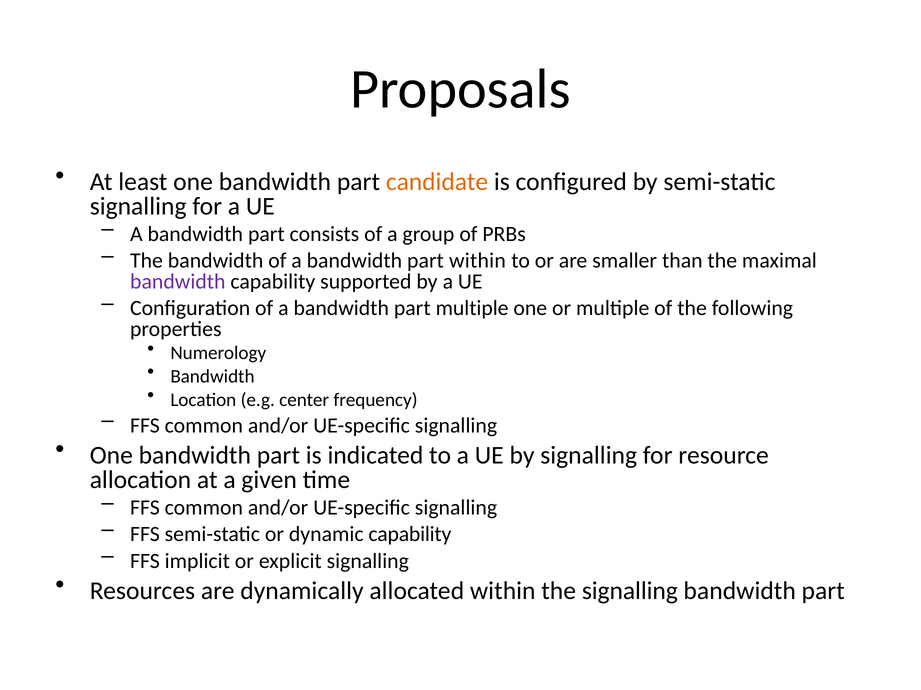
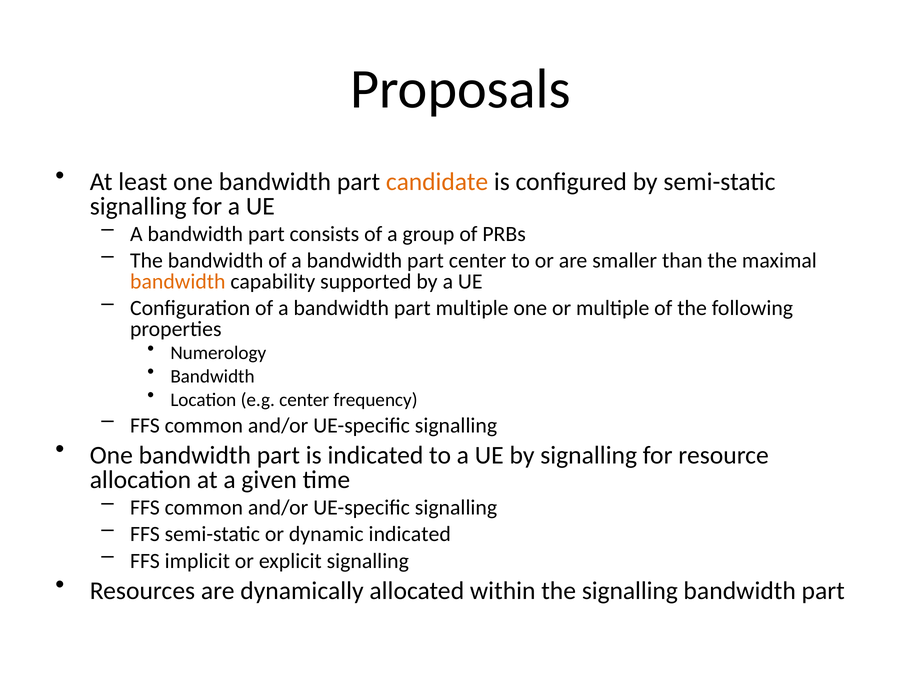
part within: within -> center
bandwidth at (178, 282) colour: purple -> orange
dynamic capability: capability -> indicated
